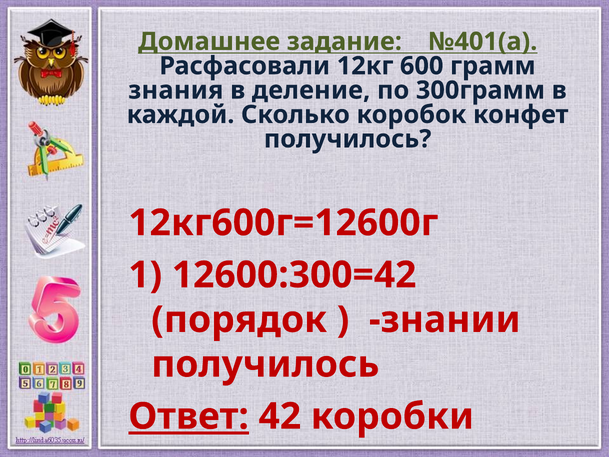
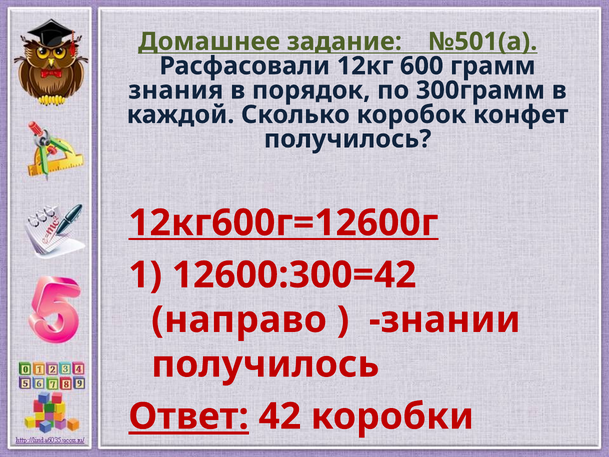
№401(а: №401(а -> №501(а
деление: деление -> порядок
12кг600г=12600г underline: none -> present
порядок: порядок -> направо
